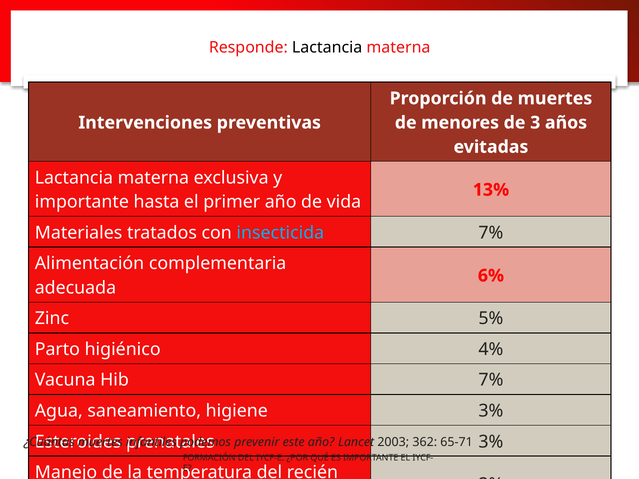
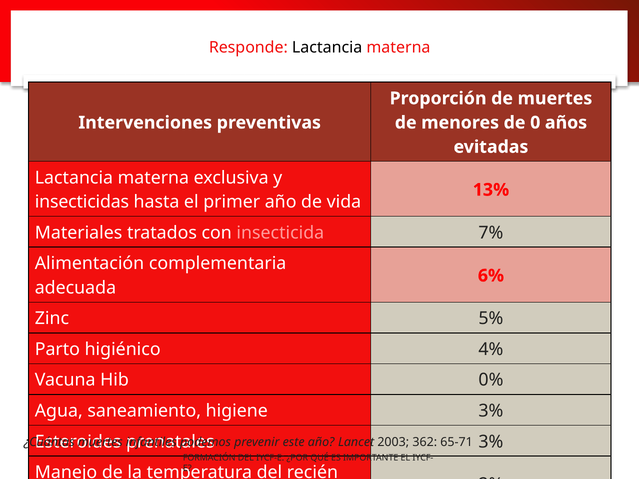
3: 3 -> 0
importante at (82, 202): importante -> insecticidas
insecticida colour: light blue -> pink
Hib 7%: 7% -> 0%
